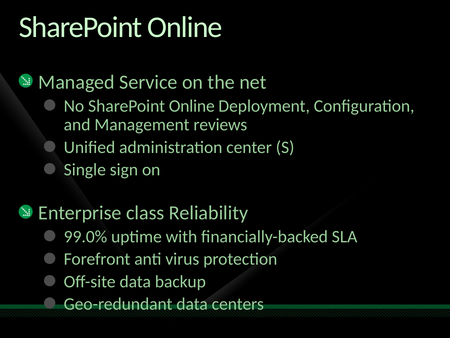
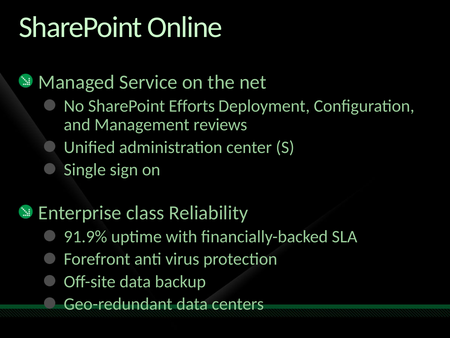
No SharePoint Online: Online -> Efforts
99.0%: 99.0% -> 91.9%
